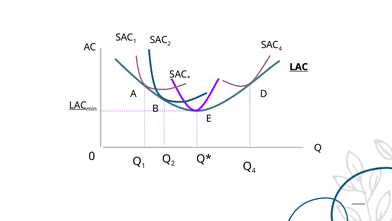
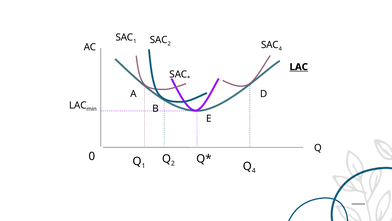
LAC at (78, 105) underline: present -> none
